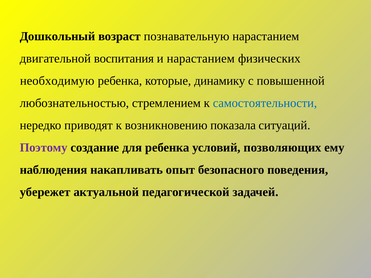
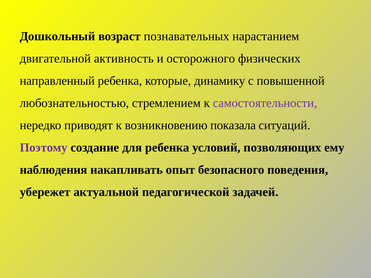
познавательную: познавательную -> познавательных
воспитания: воспитания -> активность
и нарастанием: нарастанием -> осторожного
необходимую: необходимую -> направленный
самостоятельности colour: blue -> purple
